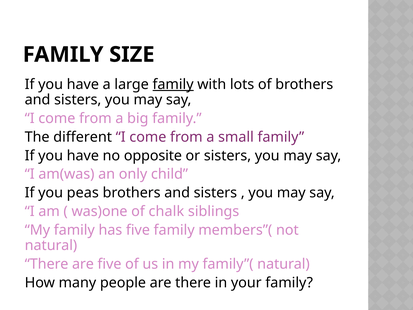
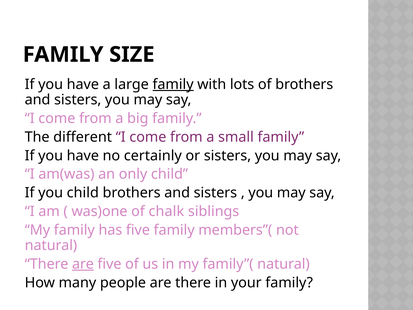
opposite: opposite -> certainly
you peas: peas -> child
are at (83, 264) underline: none -> present
